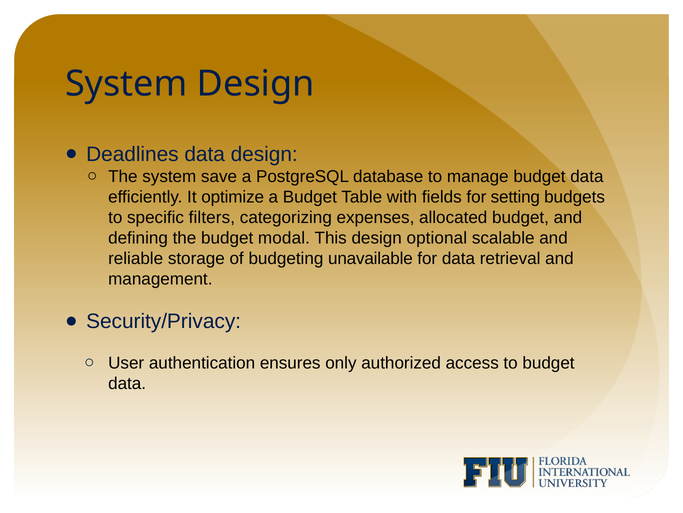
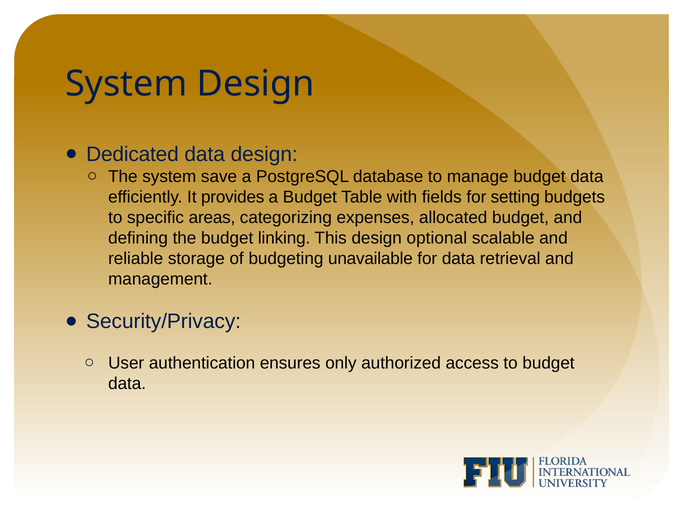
Deadlines: Deadlines -> Dedicated
optimize: optimize -> provides
filters: filters -> areas
modal: modal -> linking
